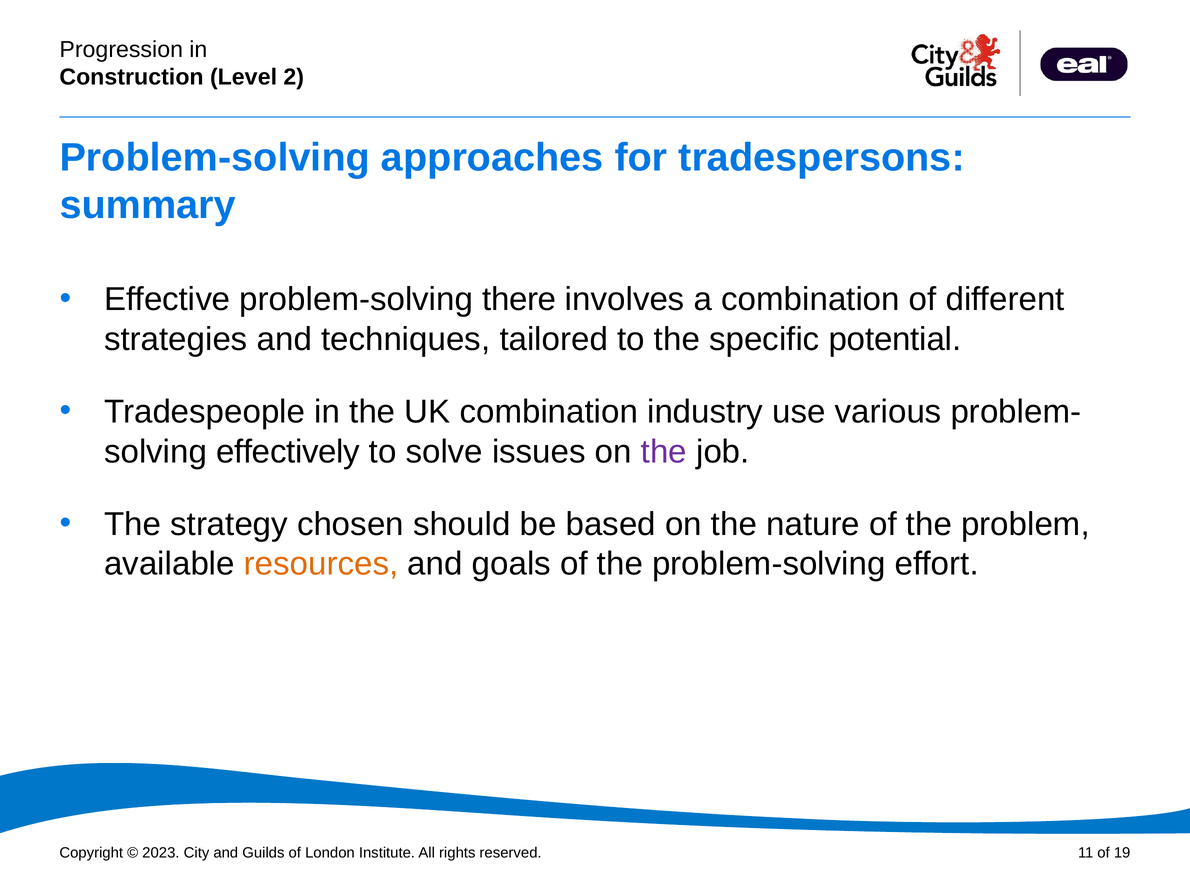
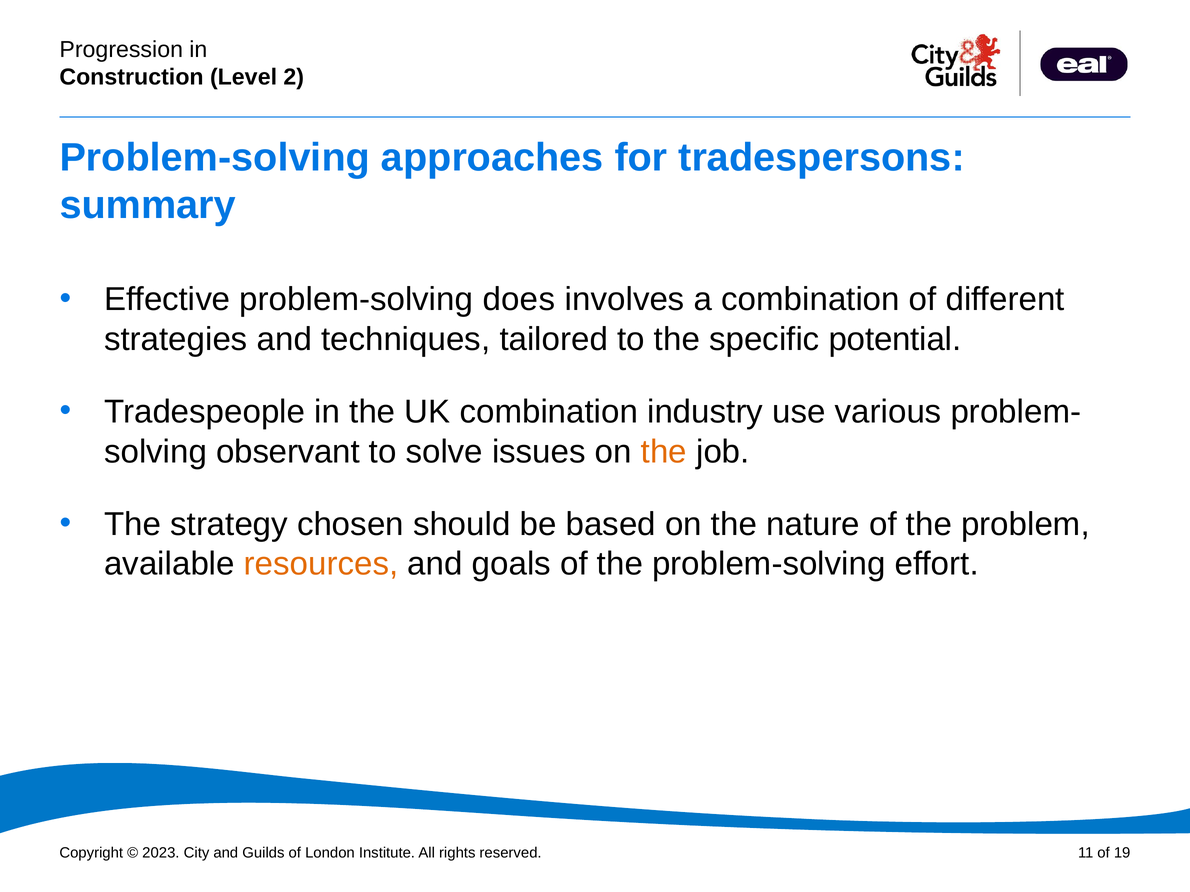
there: there -> does
effectively: effectively -> observant
the at (664, 452) colour: purple -> orange
